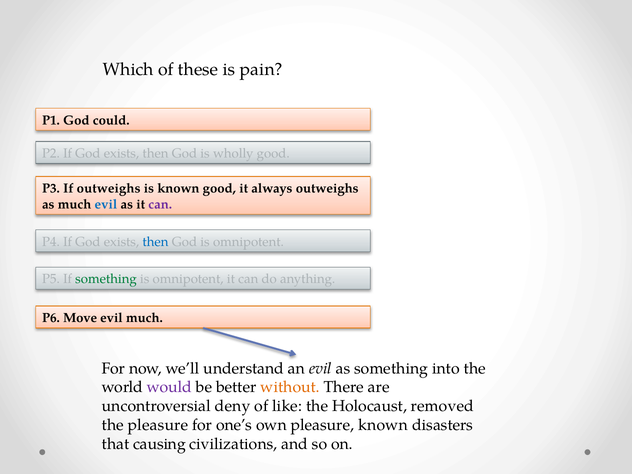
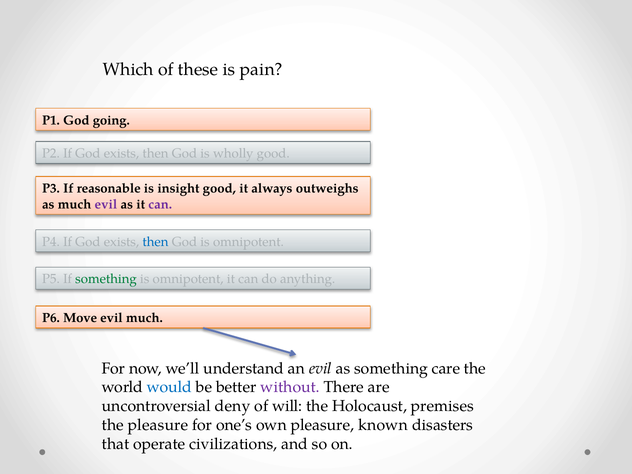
could: could -> going
If outweighs: outweighs -> reasonable
is known: known -> insight
evil at (106, 204) colour: blue -> purple
into: into -> care
would colour: purple -> blue
without colour: orange -> purple
like: like -> will
removed: removed -> premises
causing: causing -> operate
